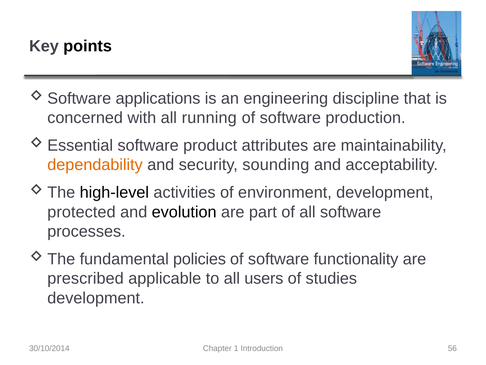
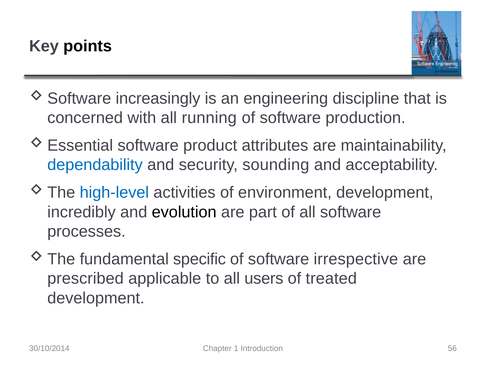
applications: applications -> increasingly
dependability colour: orange -> blue
high-level colour: black -> blue
protected: protected -> incredibly
policies: policies -> specific
functionality: functionality -> irrespective
studies: studies -> treated
